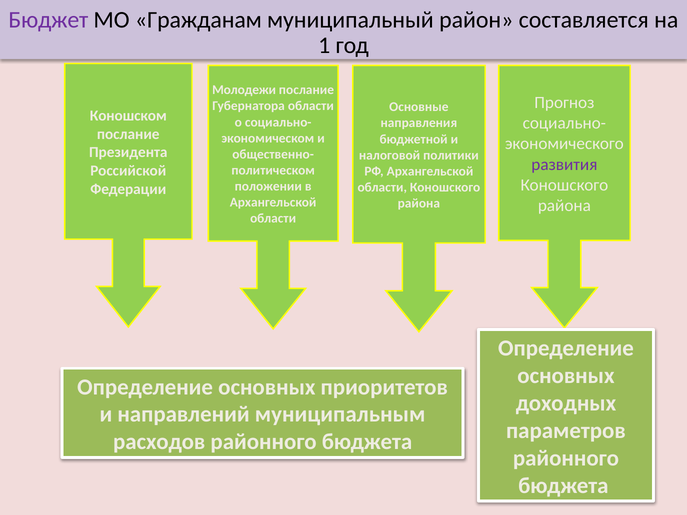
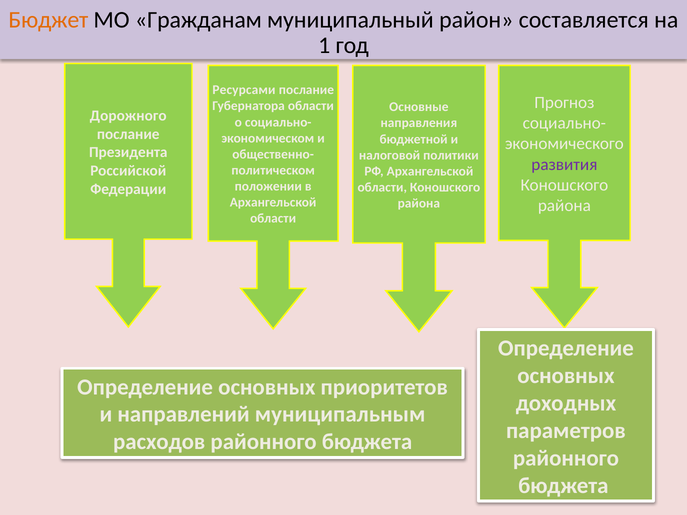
Бюджет colour: purple -> orange
Молодежи: Молодежи -> Ресурсами
Коношском: Коношском -> Дорожного
